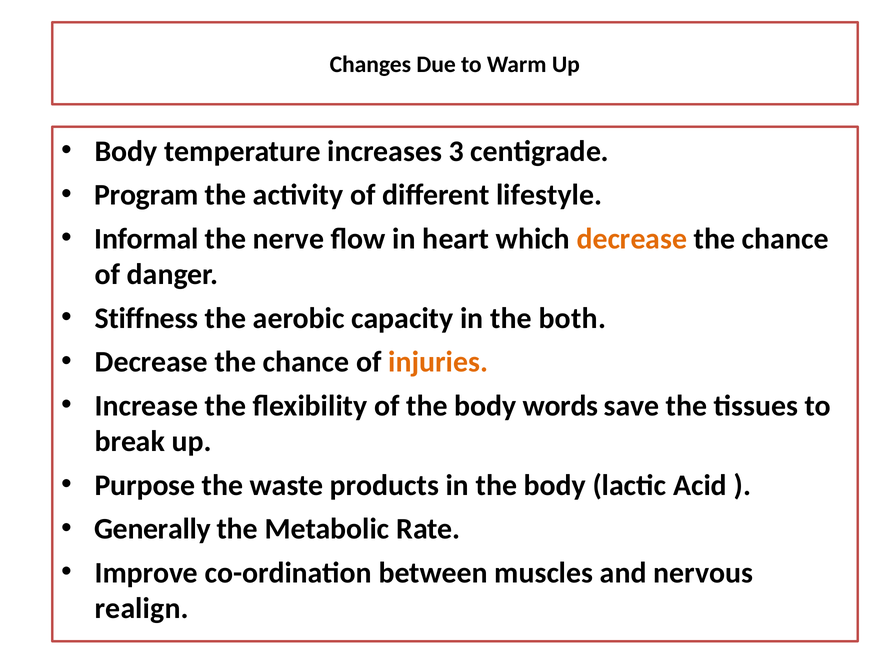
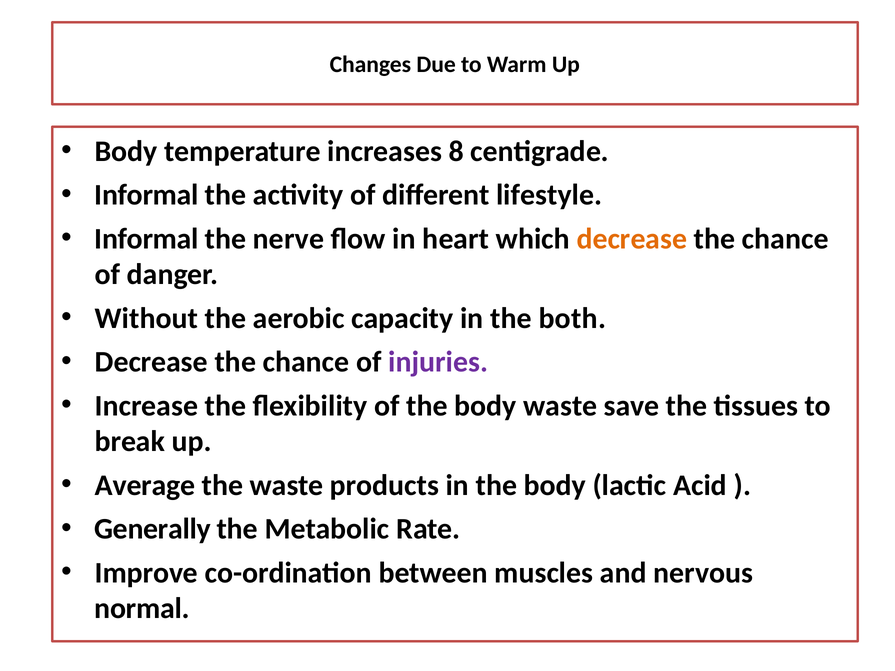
3: 3 -> 8
Program at (147, 195): Program -> Informal
Stiffness: Stiffness -> Without
injuries colour: orange -> purple
body words: words -> waste
Purpose: Purpose -> Average
realign: realign -> normal
